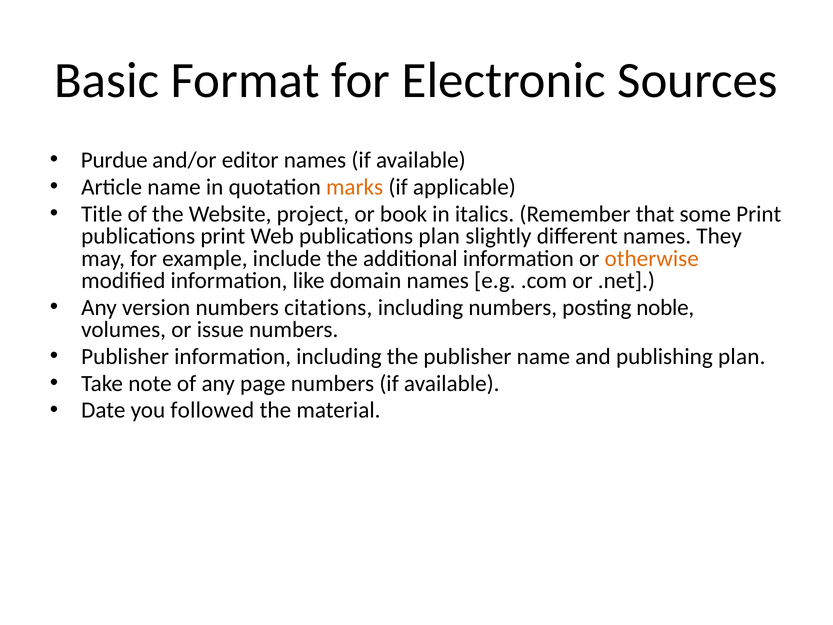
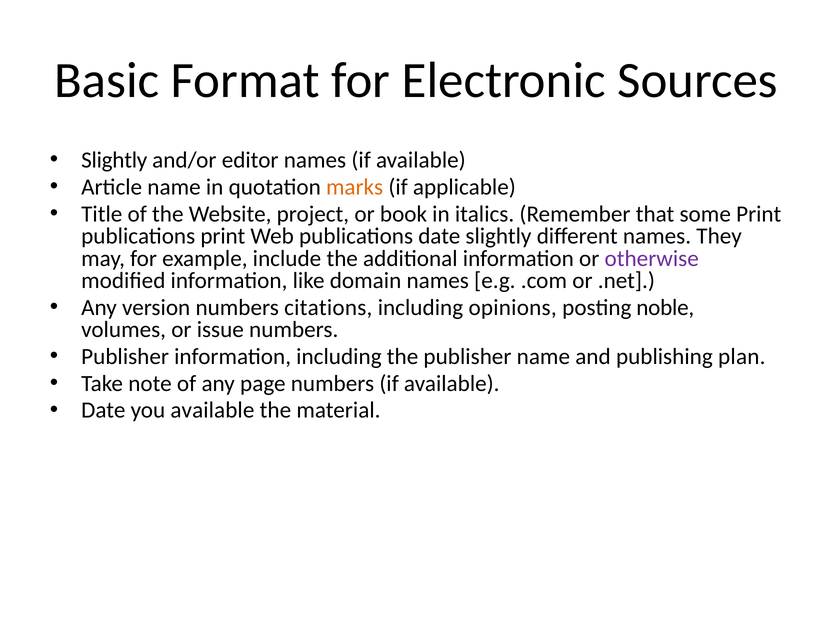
Purdue at (114, 160): Purdue -> Slightly
publications plan: plan -> date
otherwise colour: orange -> purple
including numbers: numbers -> opinions
you followed: followed -> available
